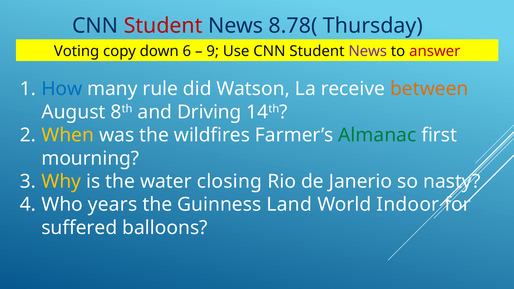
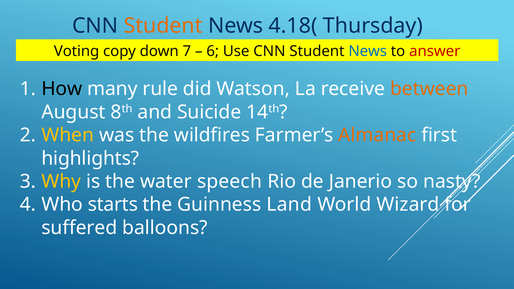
Student at (163, 26) colour: red -> orange
8.78(: 8.78( -> 4.18(
6: 6 -> 7
9: 9 -> 6
News at (368, 51) colour: purple -> blue
How colour: blue -> black
Driving: Driving -> Suicide
Almanac colour: green -> orange
mourning: mourning -> highlights
closing: closing -> speech
years: years -> starts
Indoor: Indoor -> Wizard
